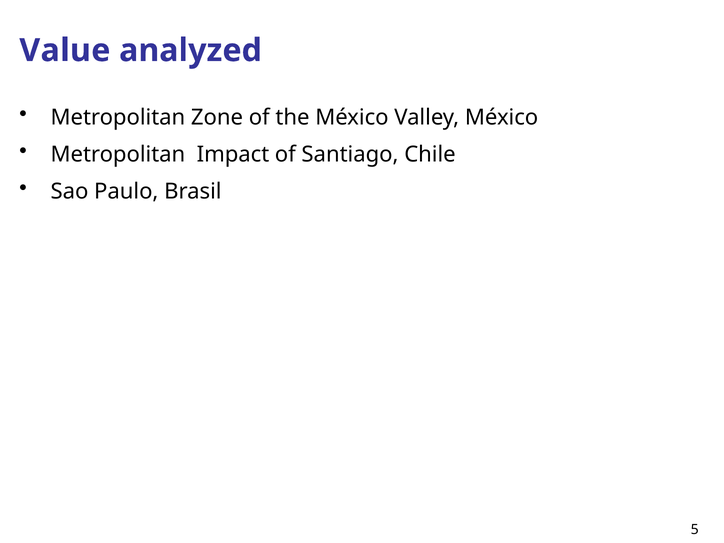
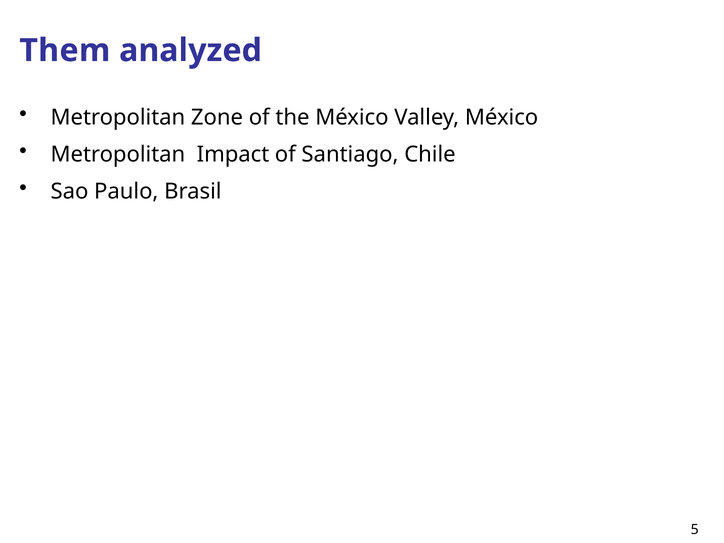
Value: Value -> Them
